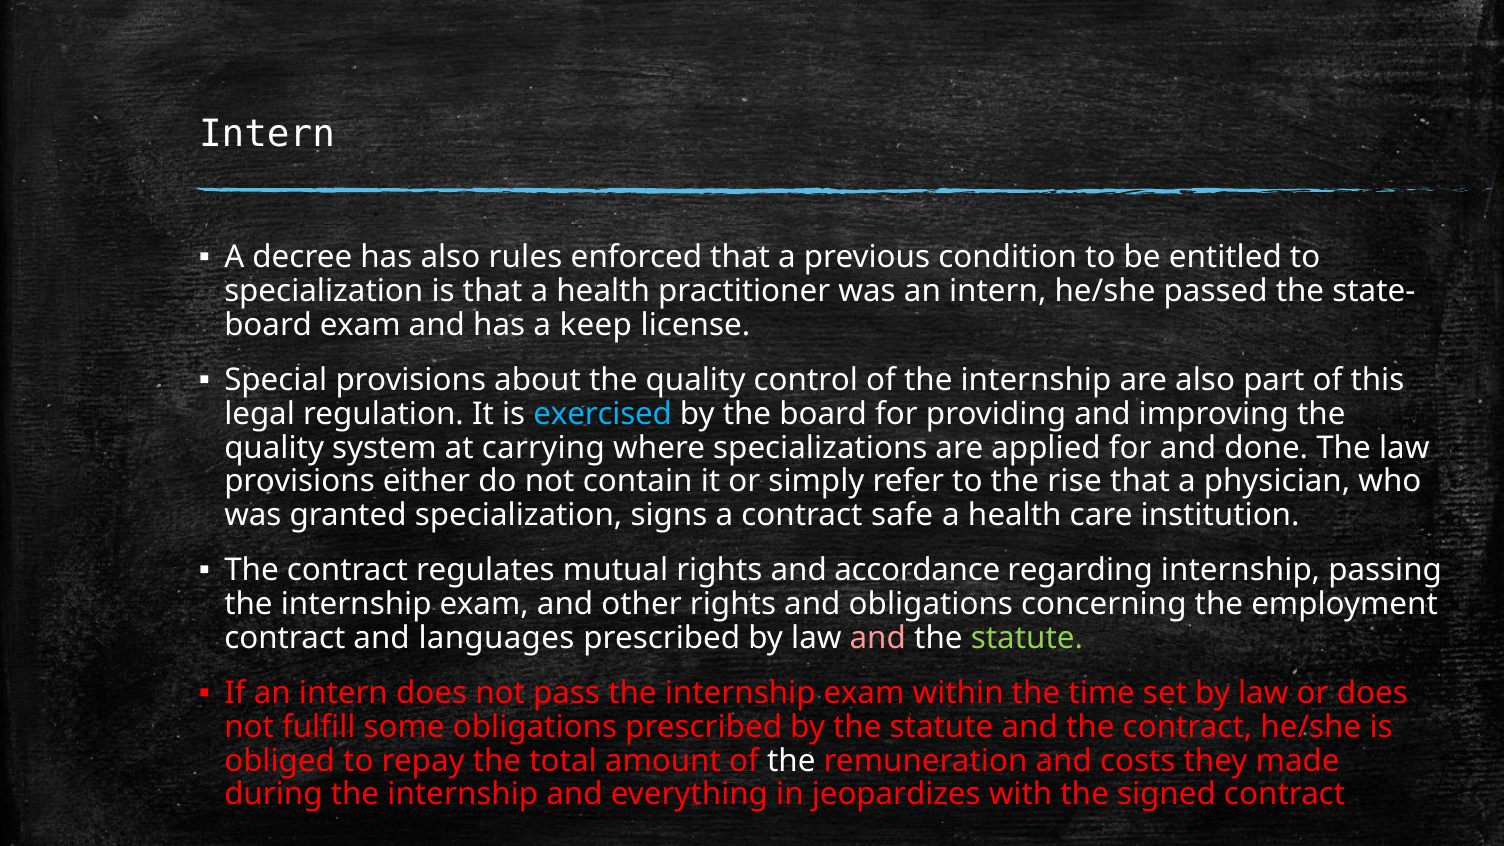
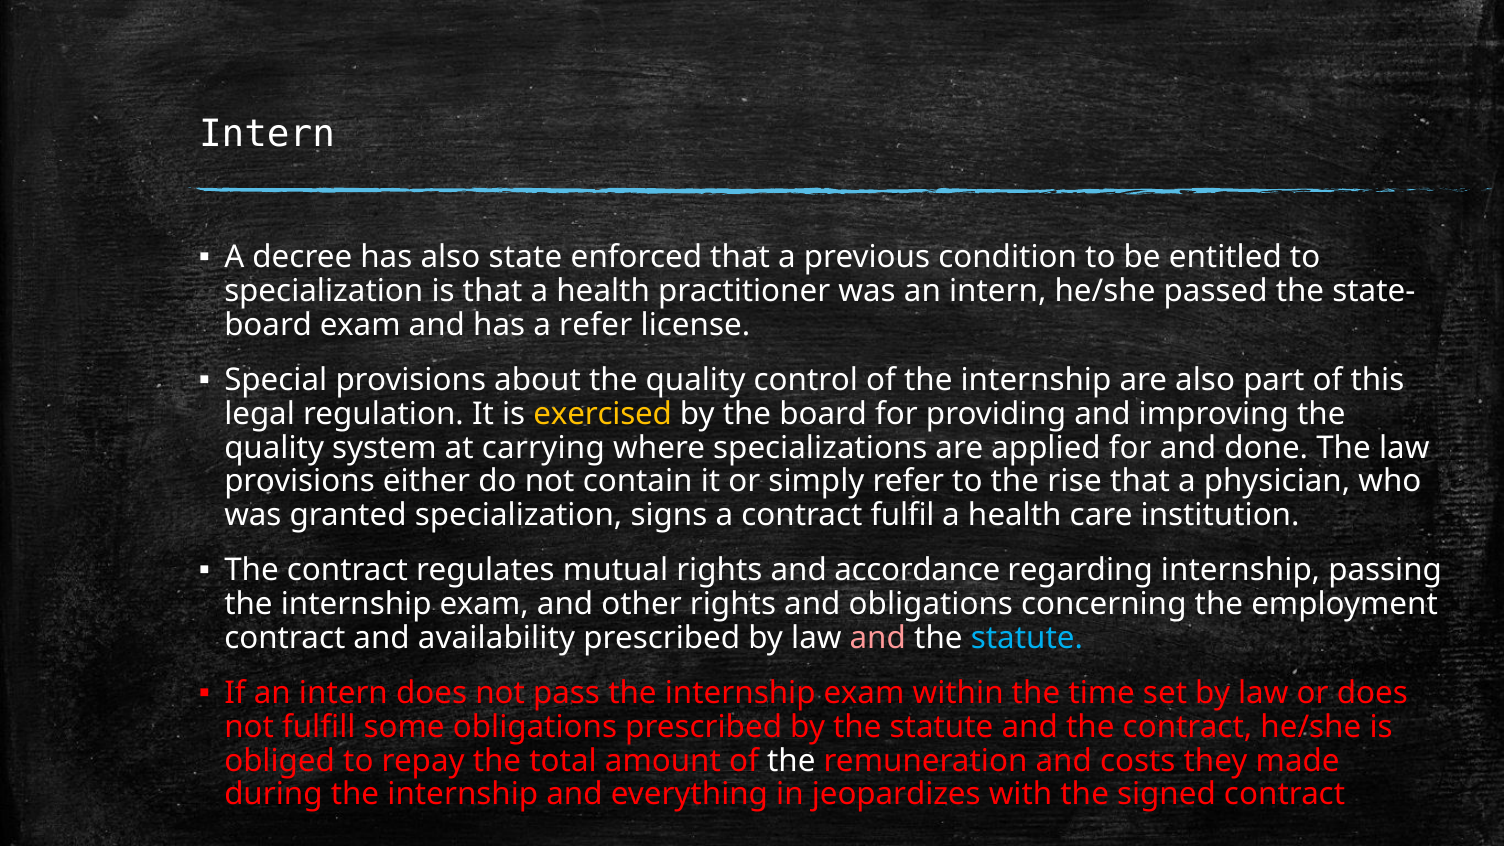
rules: rules -> state
a keep: keep -> refer
exercised colour: light blue -> yellow
safe: safe -> fulﬁl
languages: languages -> availability
statute at (1027, 638) colour: light green -> light blue
